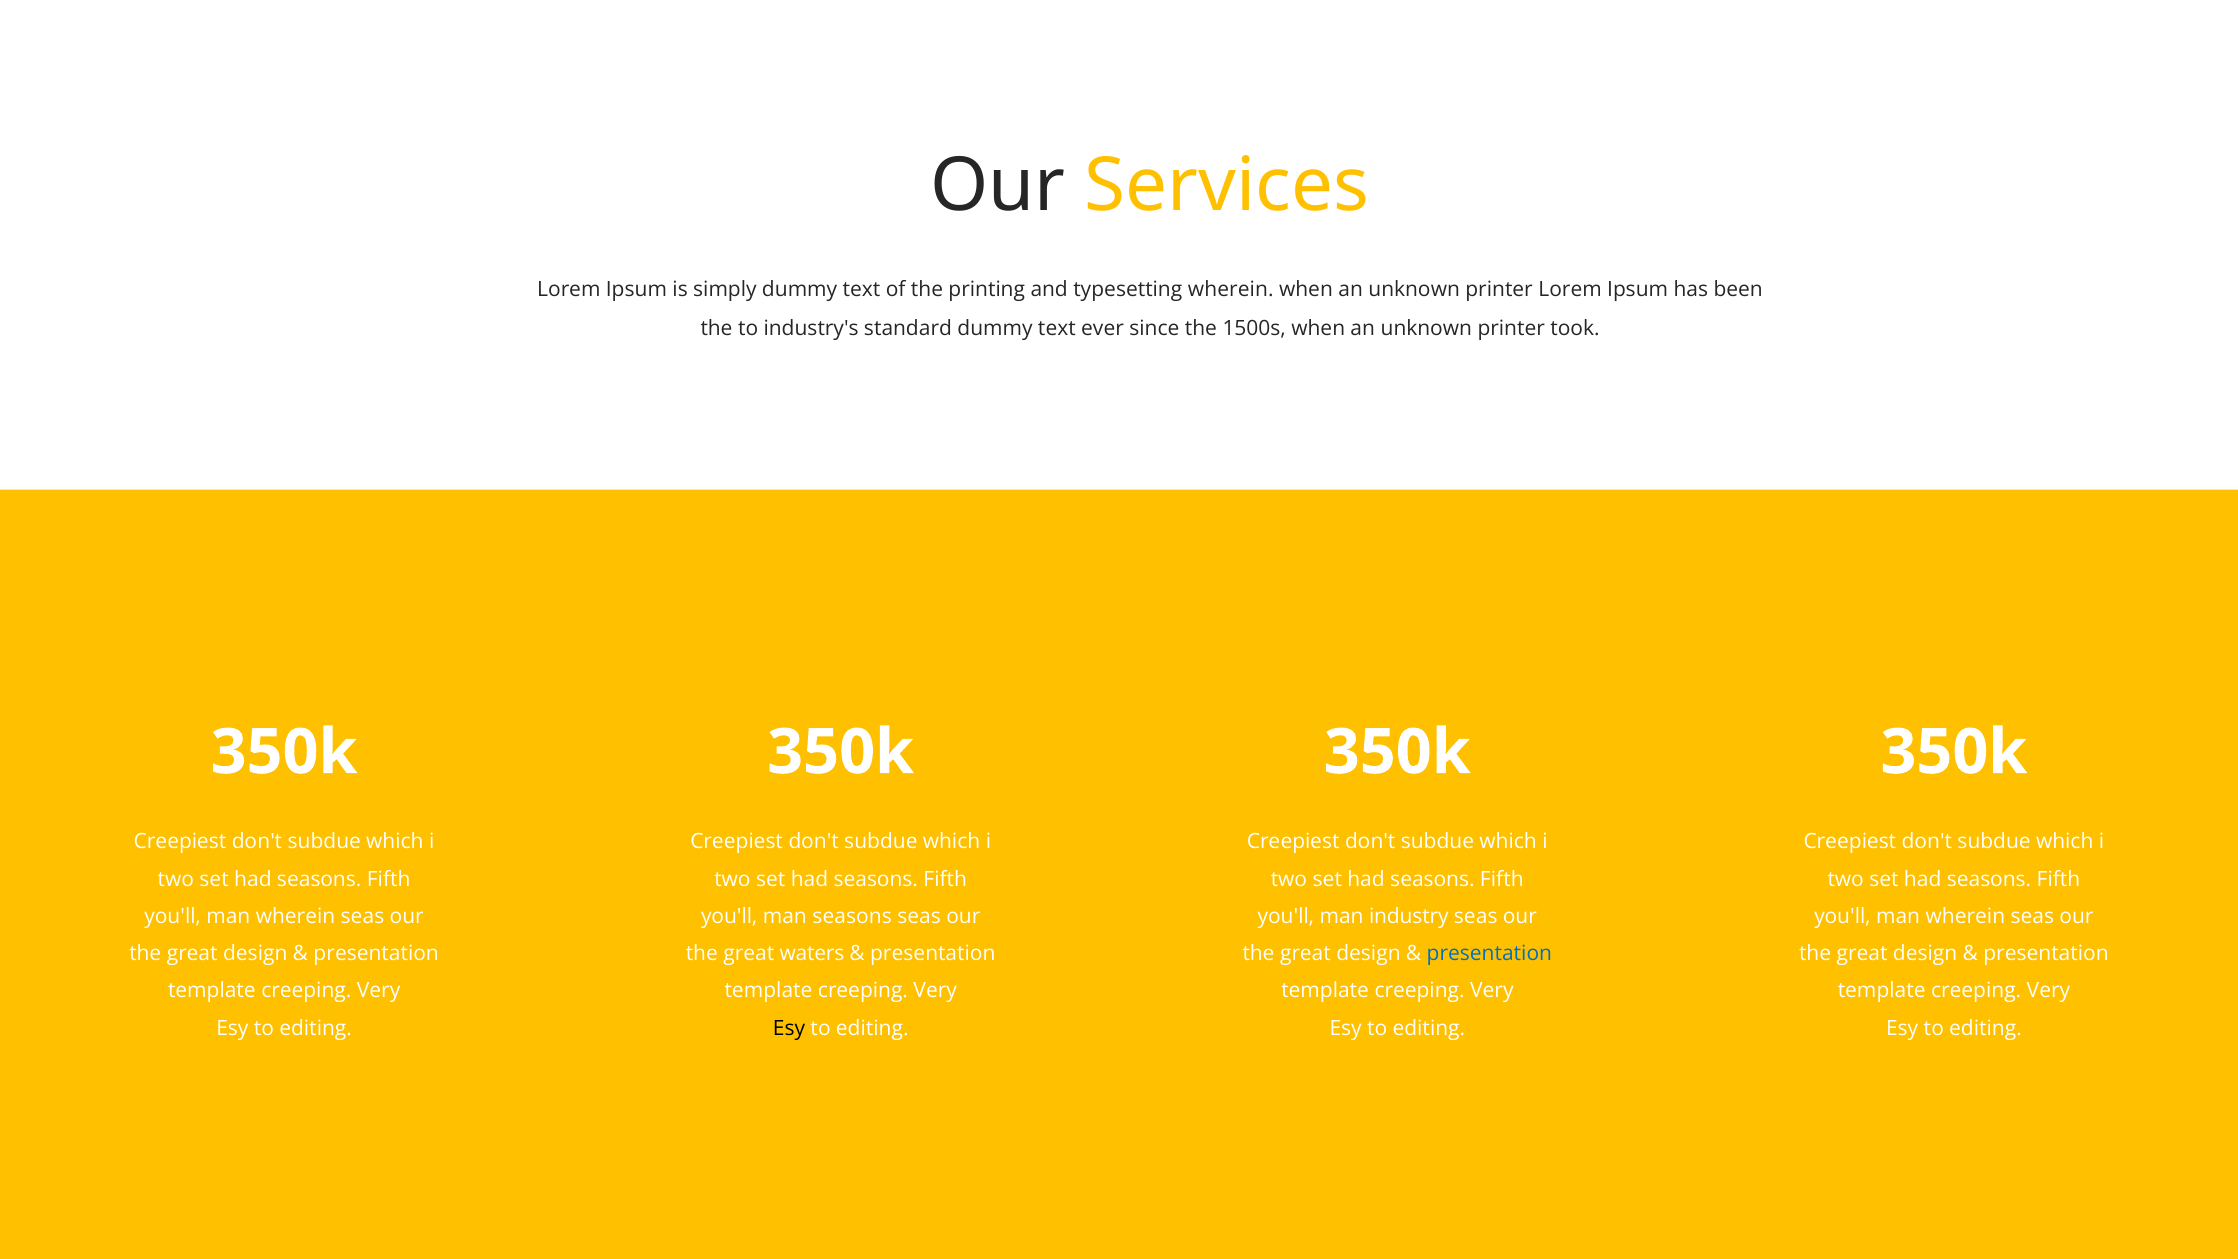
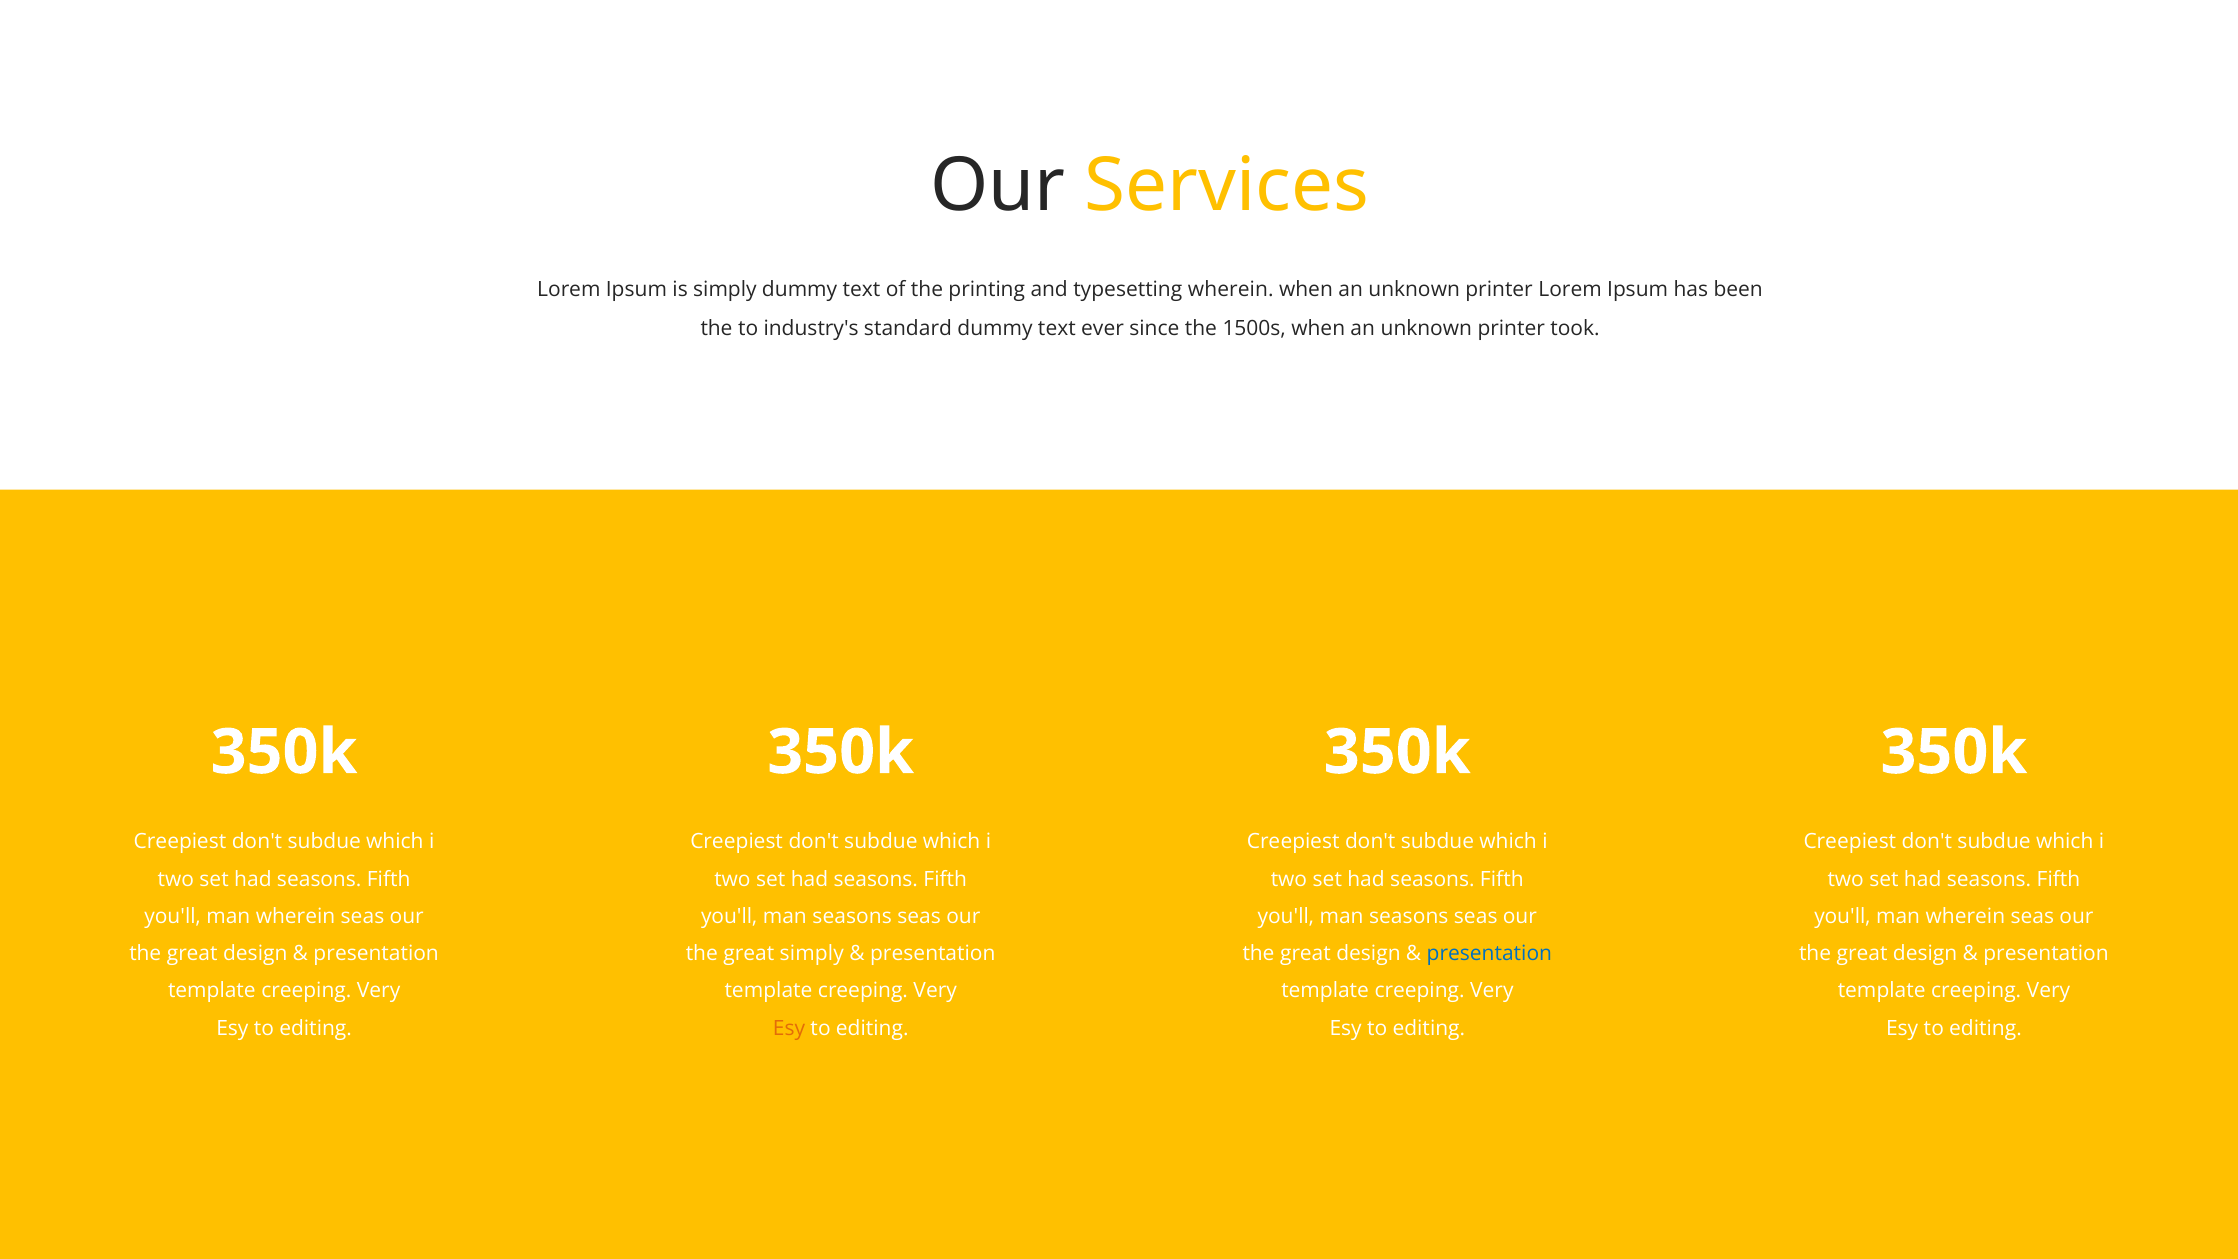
industry at (1409, 916): industry -> seasons
great waters: waters -> simply
Esy at (789, 1028) colour: black -> orange
